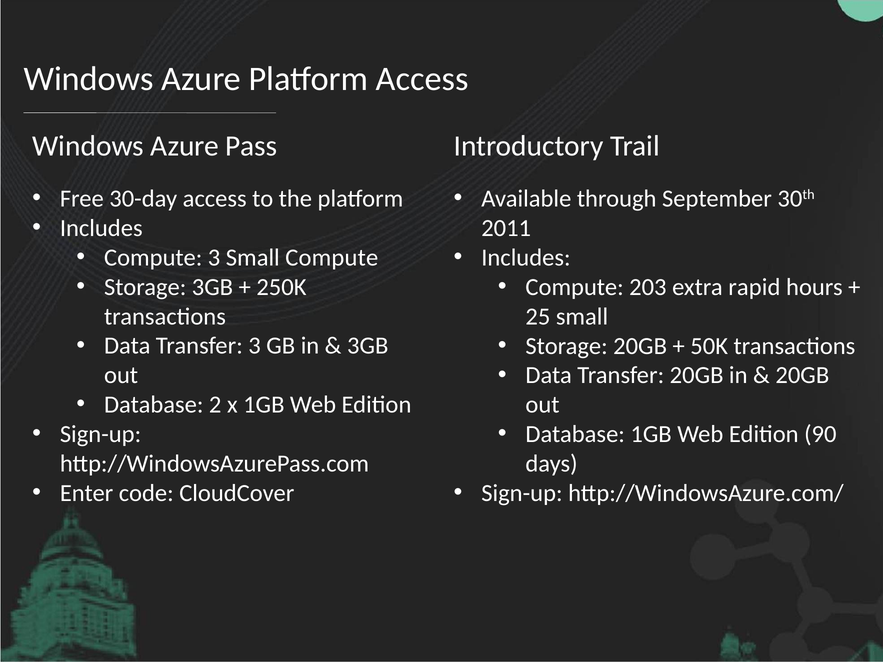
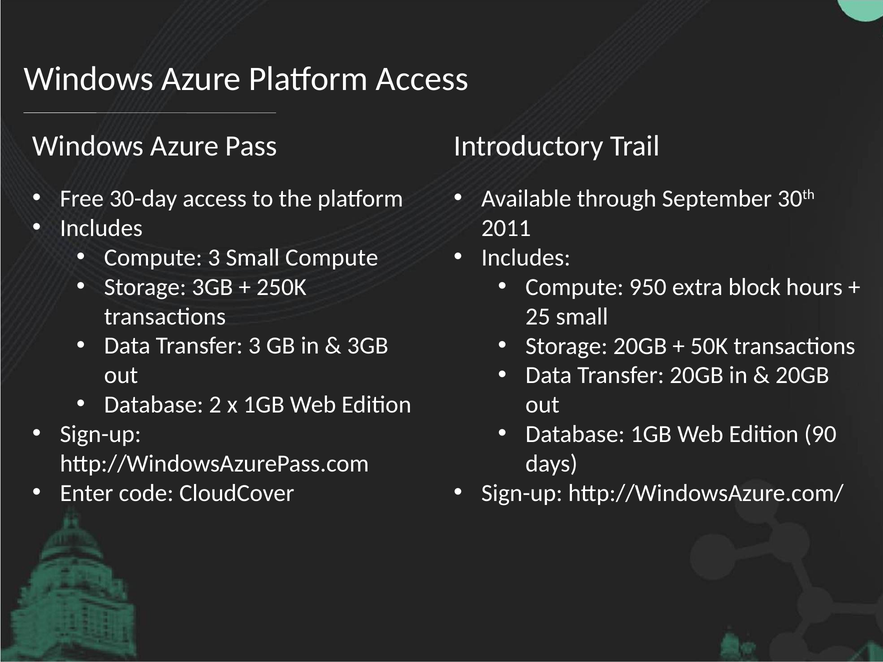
203: 203 -> 950
rapid: rapid -> block
